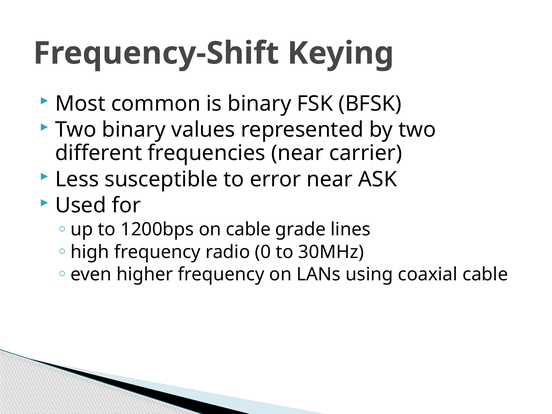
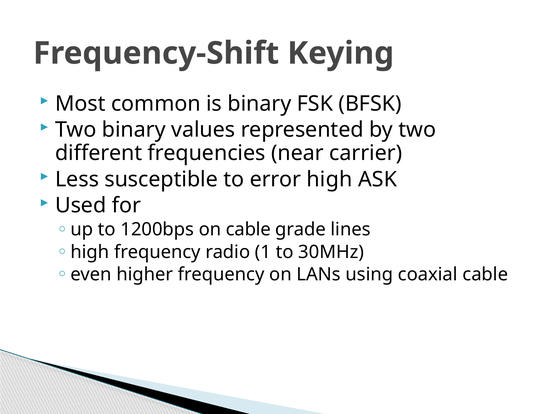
error near: near -> high
0: 0 -> 1
